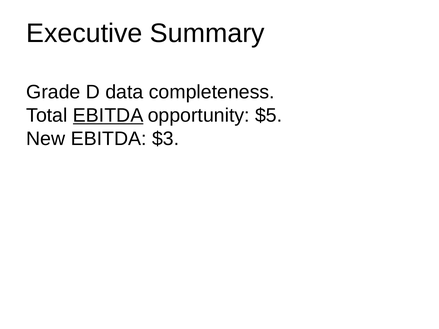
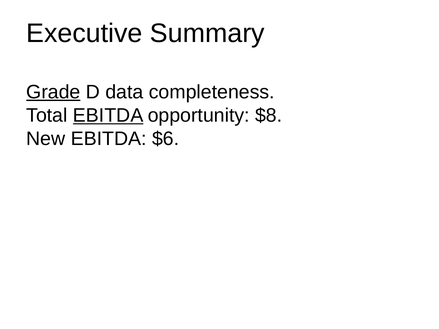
Grade underline: none -> present
$5: $5 -> $8
$3: $3 -> $6
